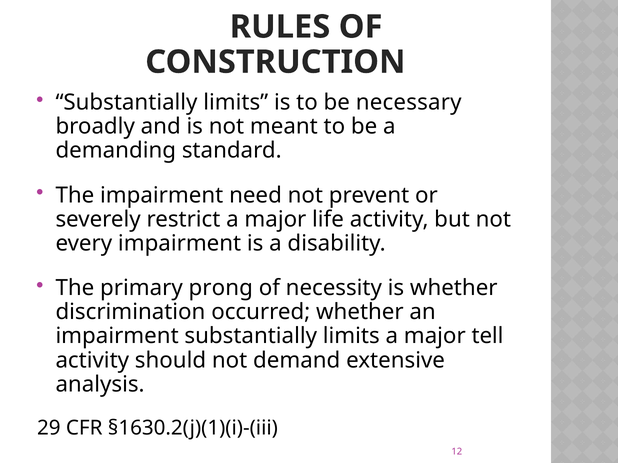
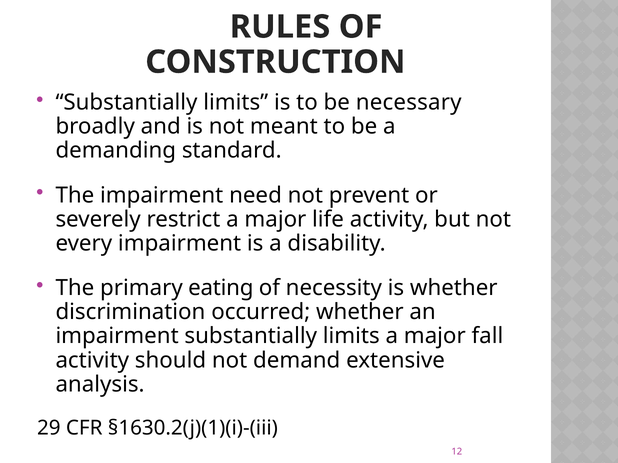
prong: prong -> eating
tell: tell -> fall
